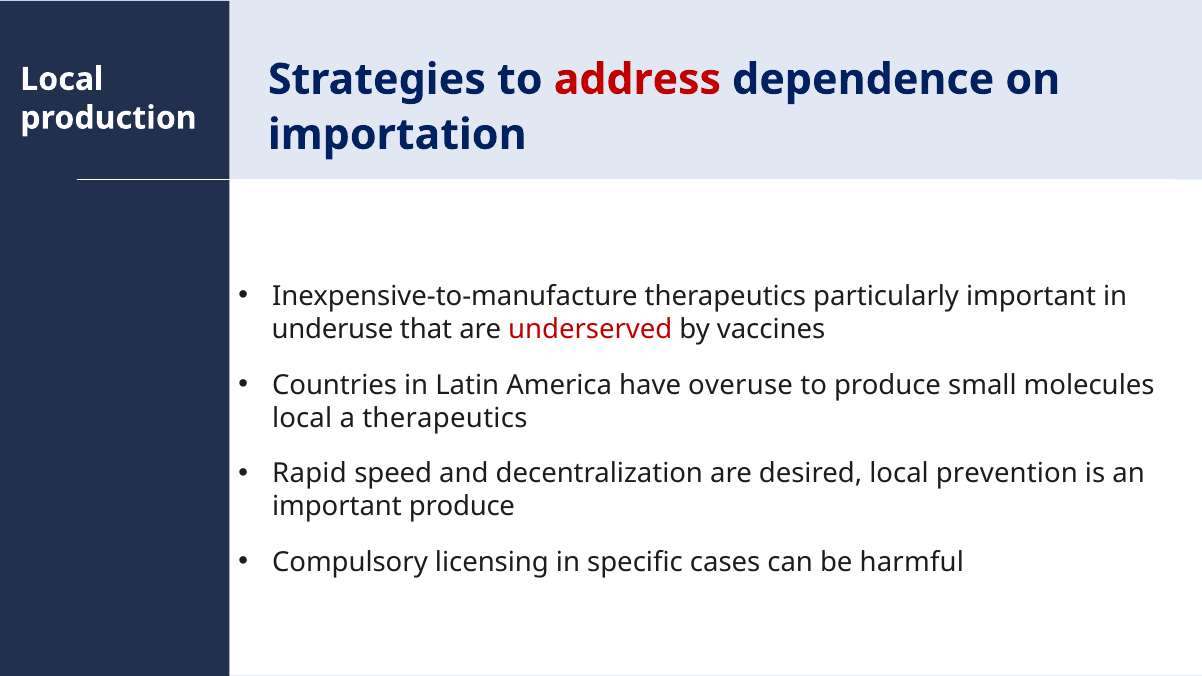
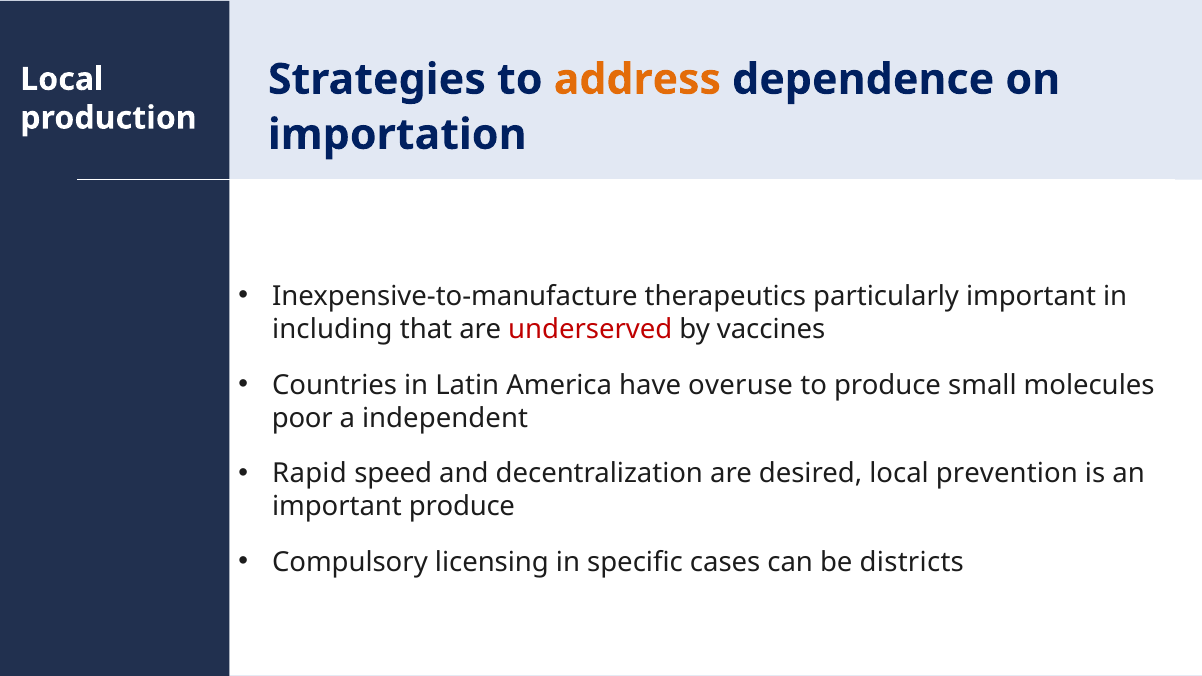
address colour: red -> orange
underuse: underuse -> including
local at (302, 418): local -> poor
a therapeutics: therapeutics -> independent
harmful: harmful -> districts
